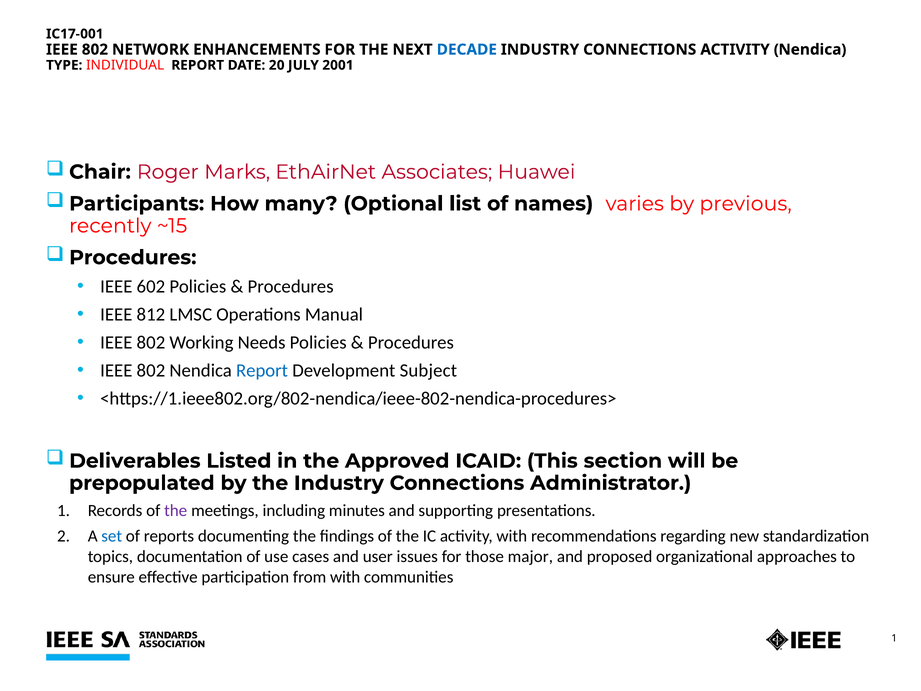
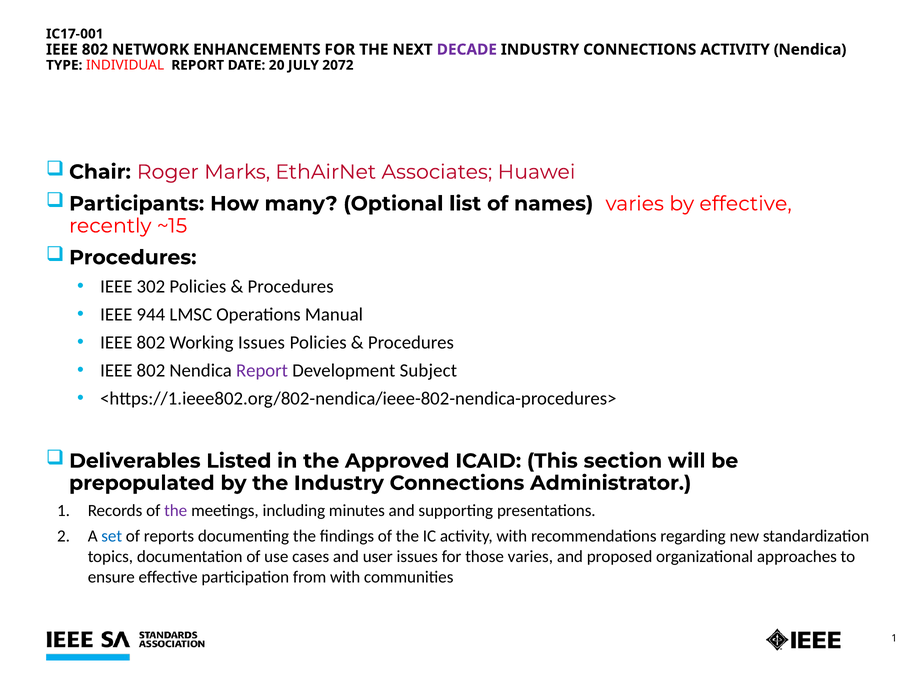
DECADE colour: blue -> purple
2001: 2001 -> 2072
by previous: previous -> effective
602: 602 -> 302
812: 812 -> 944
Working Needs: Needs -> Issues
Report at (262, 370) colour: blue -> purple
those major: major -> varies
